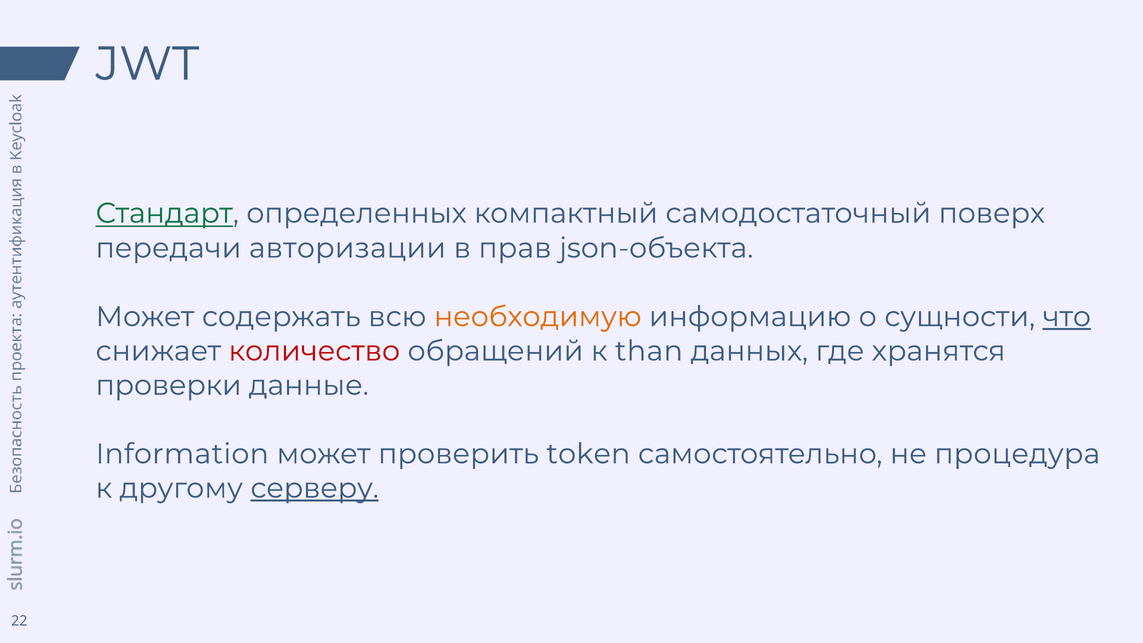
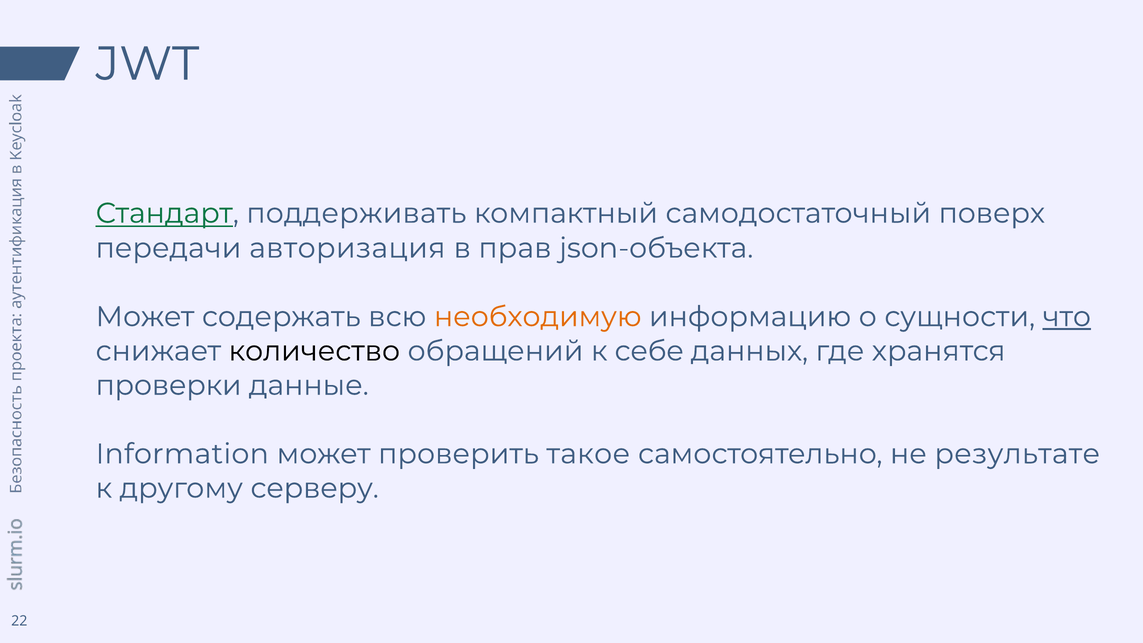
определенных: определенных -> поддерживать
авторизации: авторизации -> авторизация
количество colour: red -> black
than: than -> себе
token: token -> такое
процедура: процедура -> результате
серверу underline: present -> none
